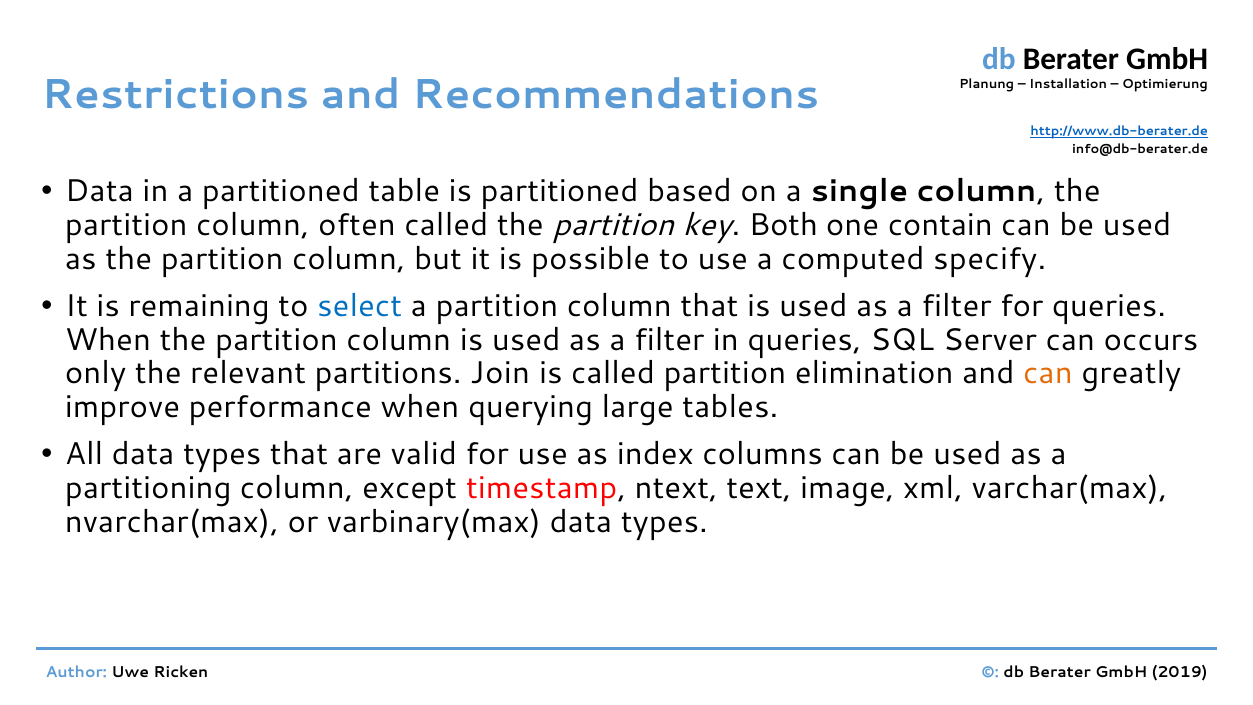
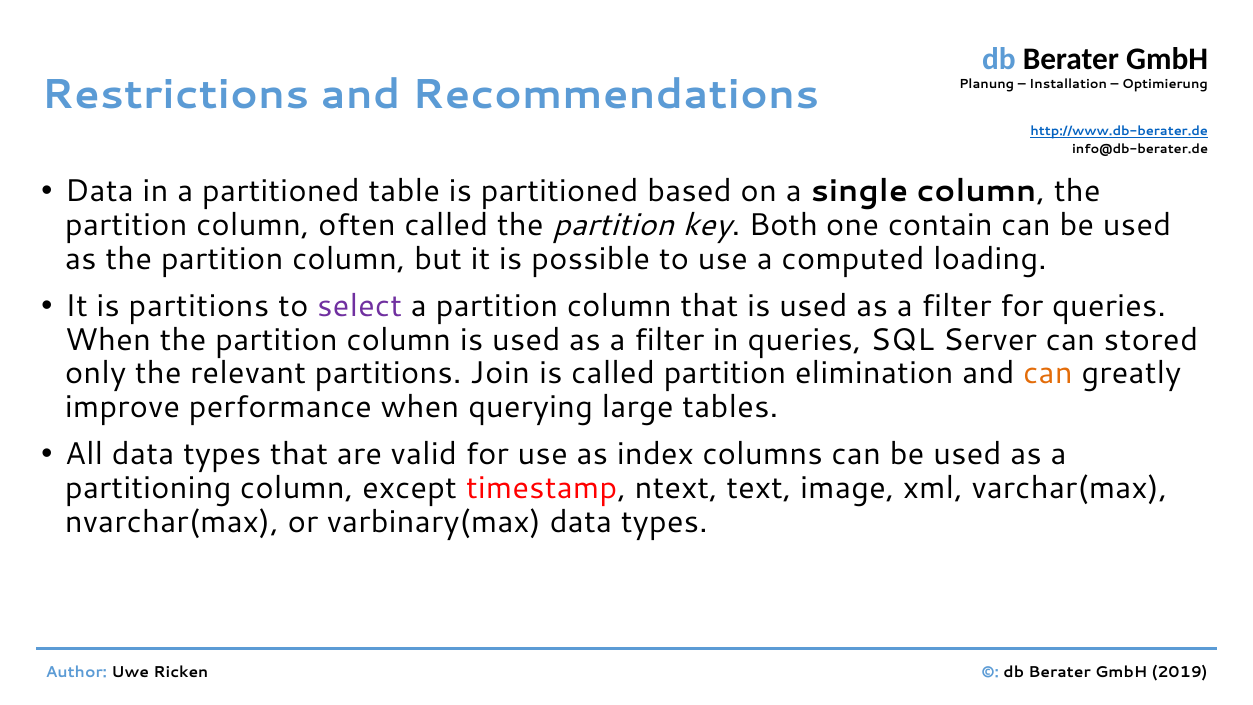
specify: specify -> loading
is remaining: remaining -> partitions
select colour: blue -> purple
occurs: occurs -> stored
